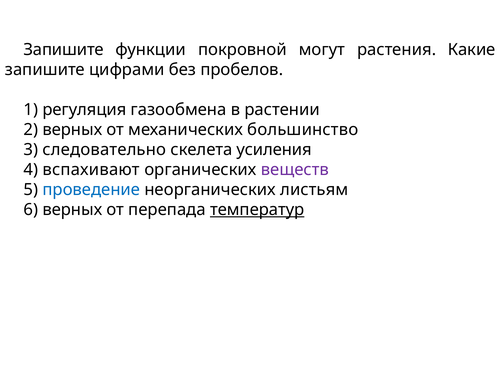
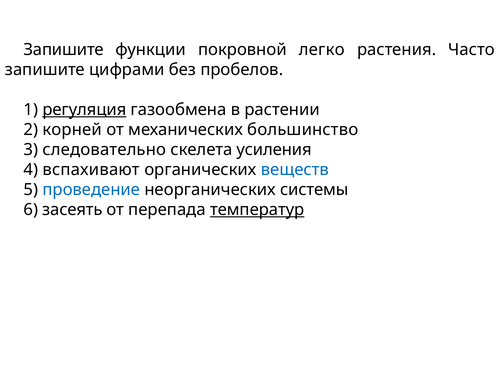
могут: могут -> легко
Какие: Какие -> Часто
регуляция underline: none -> present
2 верных: верных -> корней
веществ colour: purple -> blue
листьям: листьям -> системы
6 верных: верных -> засеять
